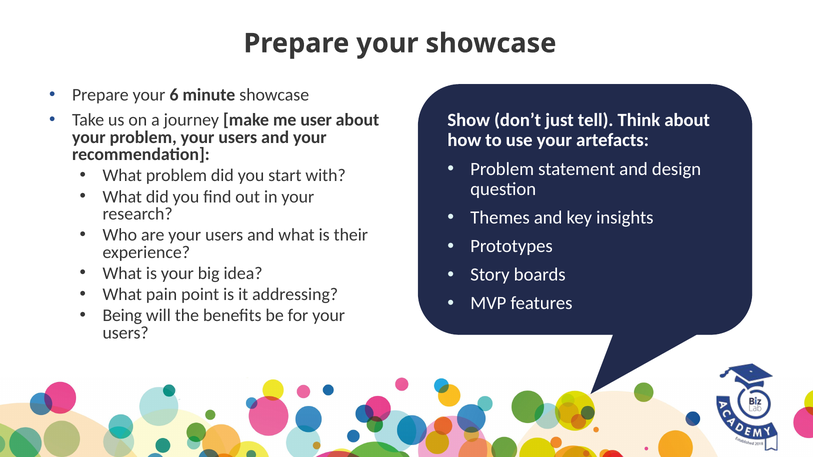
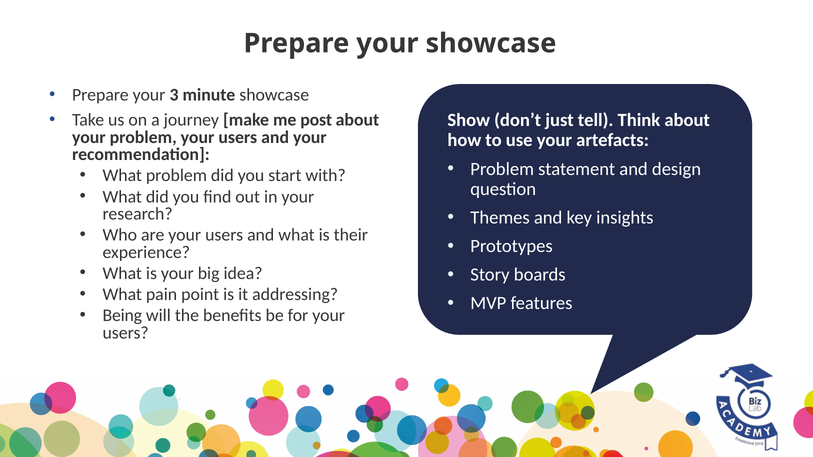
6: 6 -> 3
user: user -> post
